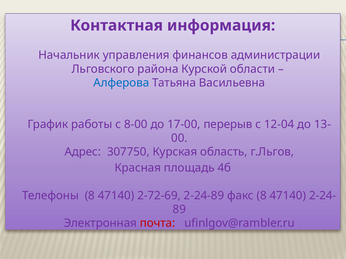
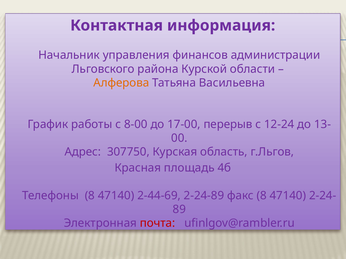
Алферова colour: blue -> orange
12-04: 12-04 -> 12-24
2-72-69: 2-72-69 -> 2-44-69
